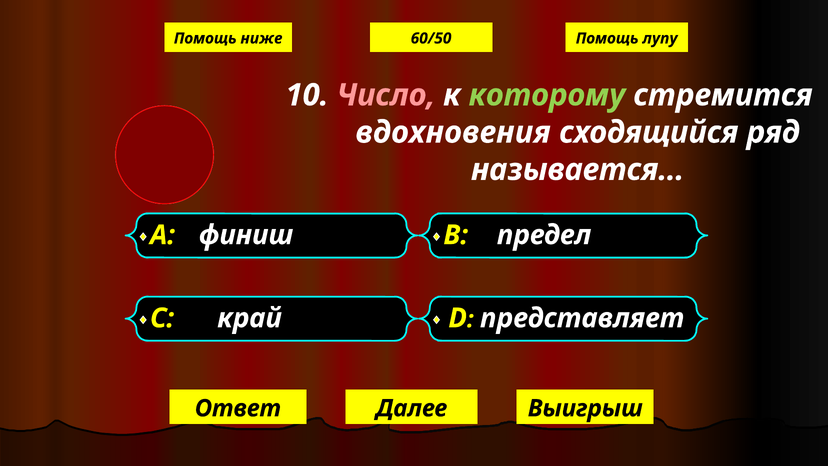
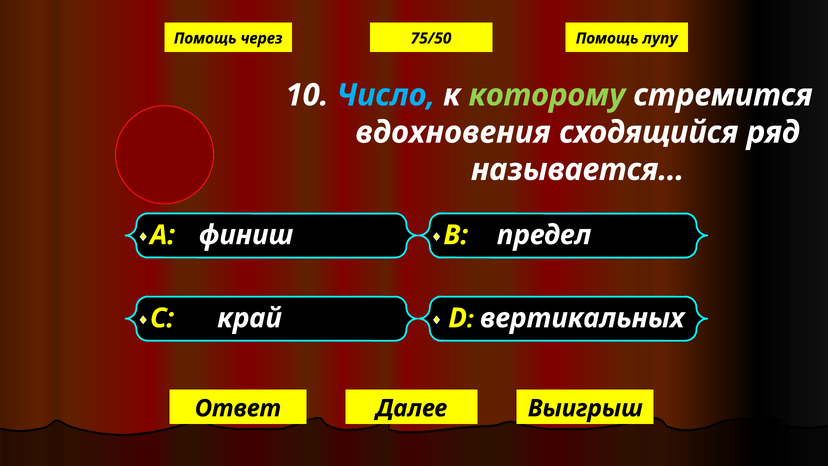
ниже: ниже -> через
60/50: 60/50 -> 75/50
Число colour: pink -> light blue
представляет: представляет -> вертикальных
